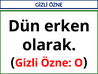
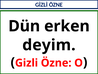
olarak: olarak -> deyim
